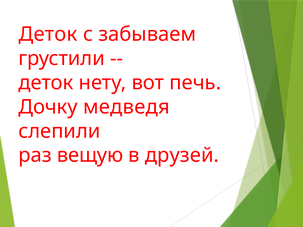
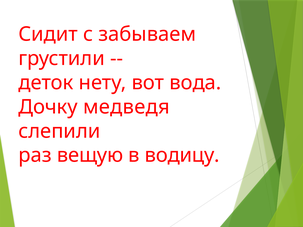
Деток at (48, 34): Деток -> Сидит
печь: печь -> вода
друзей: друзей -> водицу
